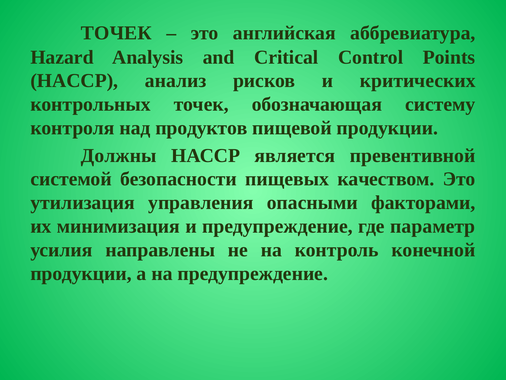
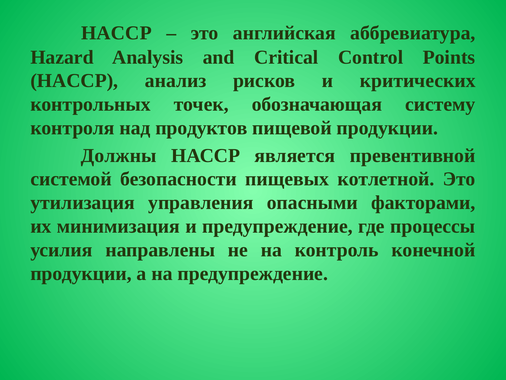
ТОЧЕК at (116, 33): ТОЧЕК -> НАССР
качеством: качеством -> котлетной
параметр: параметр -> процессы
